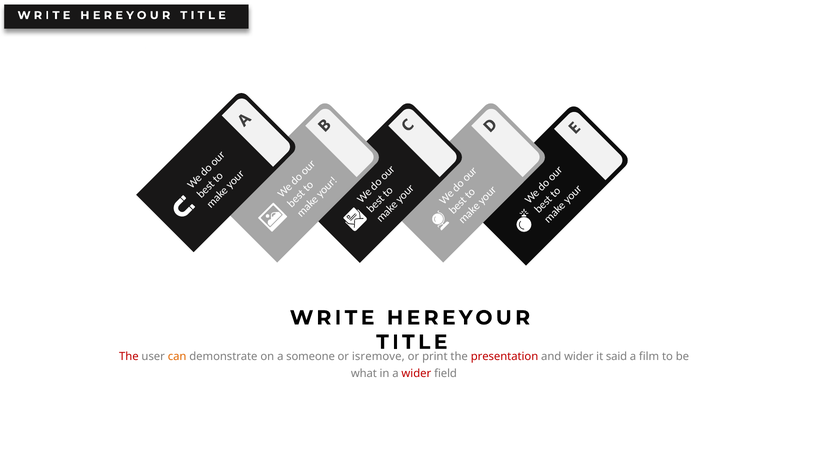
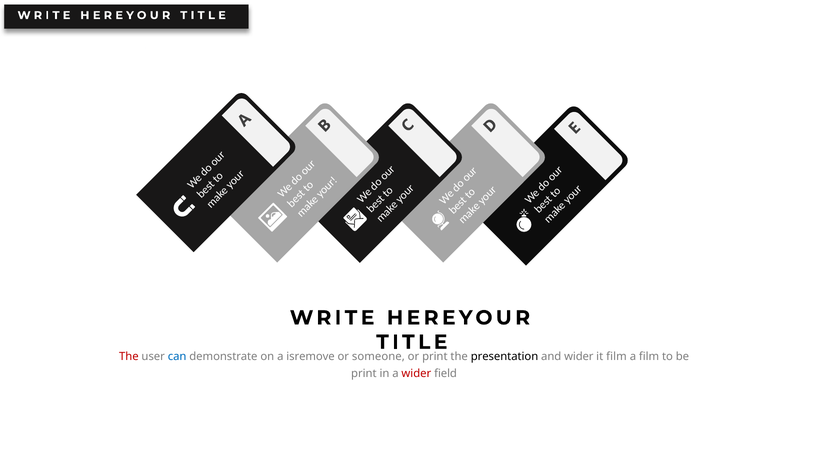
can colour: orange -> blue
someone: someone -> isremove
isremove: isremove -> someone
presentation colour: red -> black
it said: said -> film
what at (364, 374): what -> print
